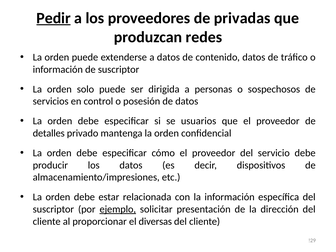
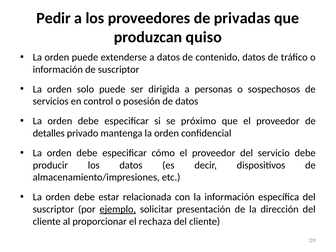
Pedir underline: present -> none
redes: redes -> quiso
usuarios: usuarios -> próximo
diversas: diversas -> rechaza
